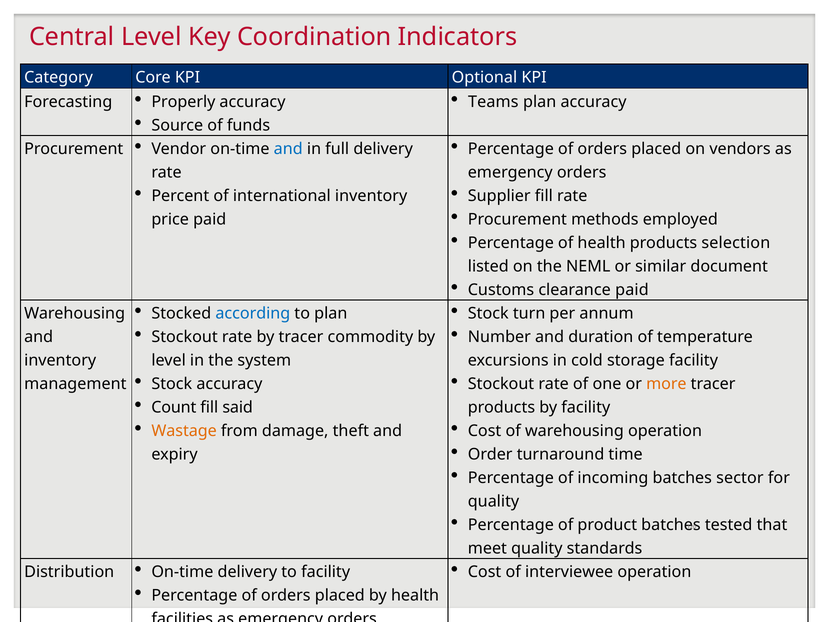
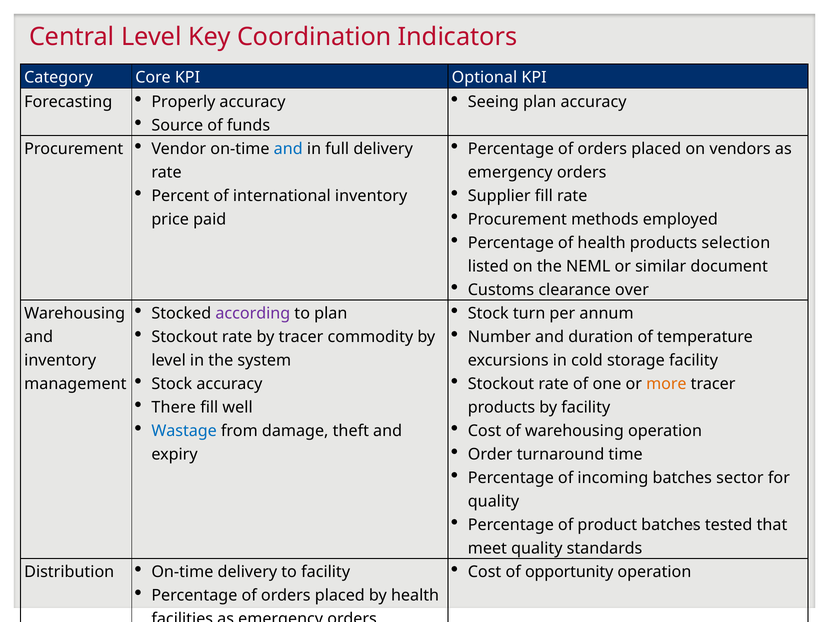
Teams: Teams -> Seeing
clearance paid: paid -> over
according colour: blue -> purple
Count: Count -> There
said: said -> well
Wastage colour: orange -> blue
interviewee: interviewee -> opportunity
